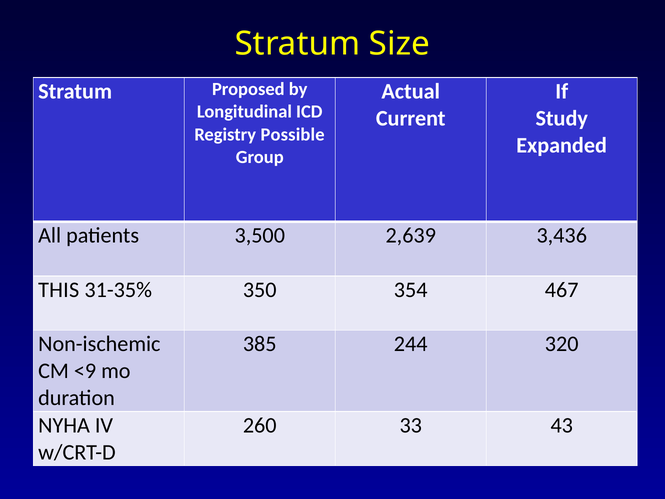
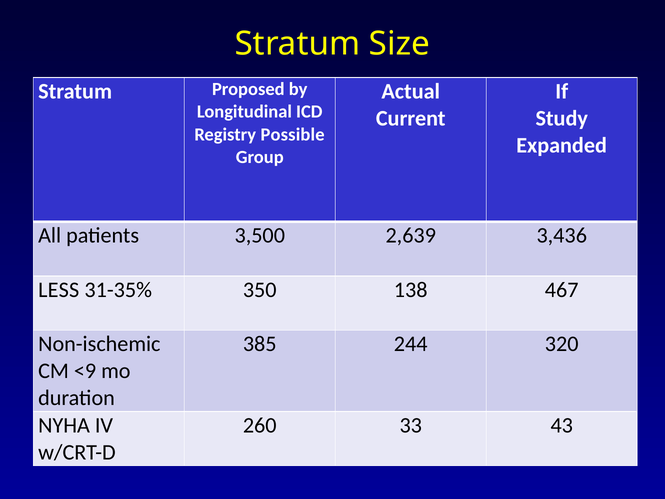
THIS: THIS -> LESS
354: 354 -> 138
